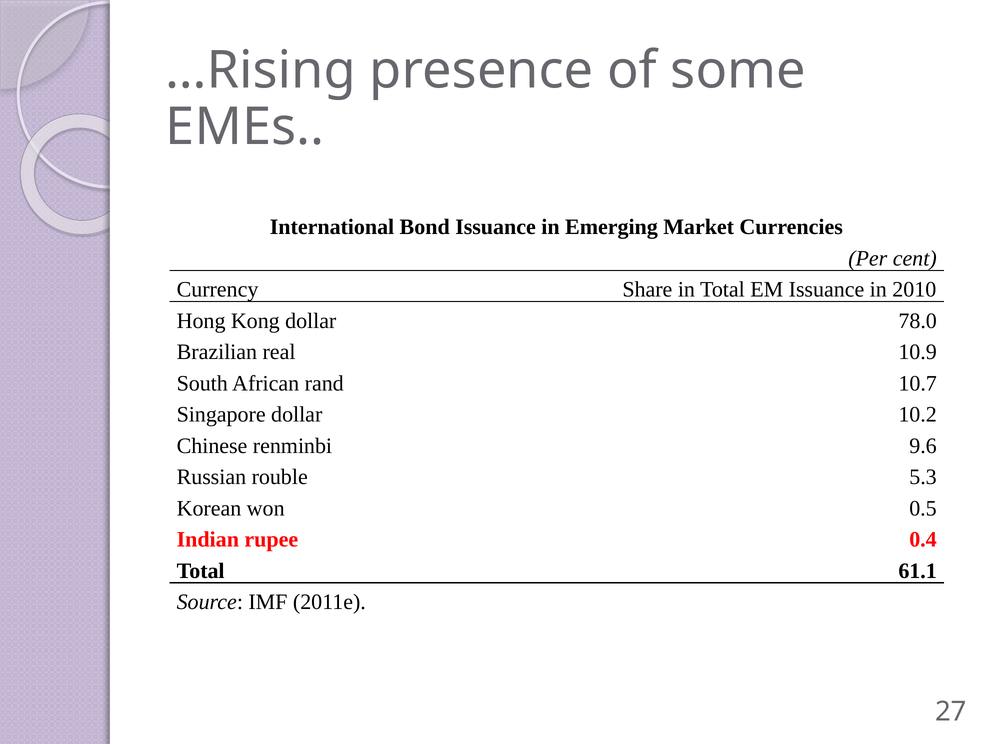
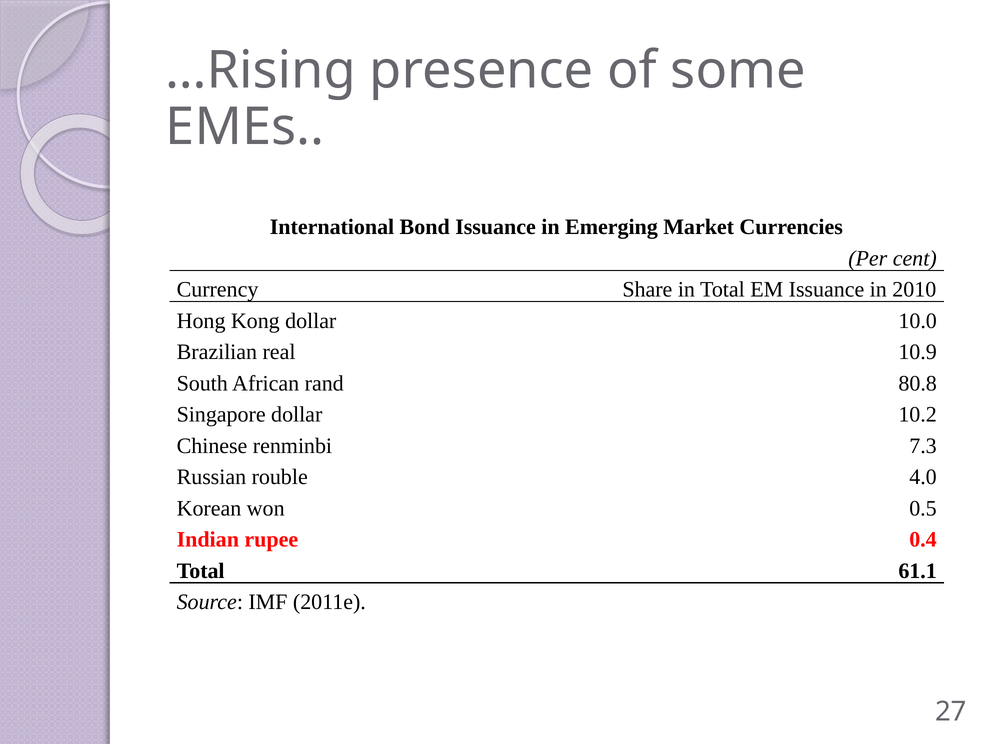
78.0: 78.0 -> 10.0
10.7: 10.7 -> 80.8
9.6: 9.6 -> 7.3
5.3: 5.3 -> 4.0
